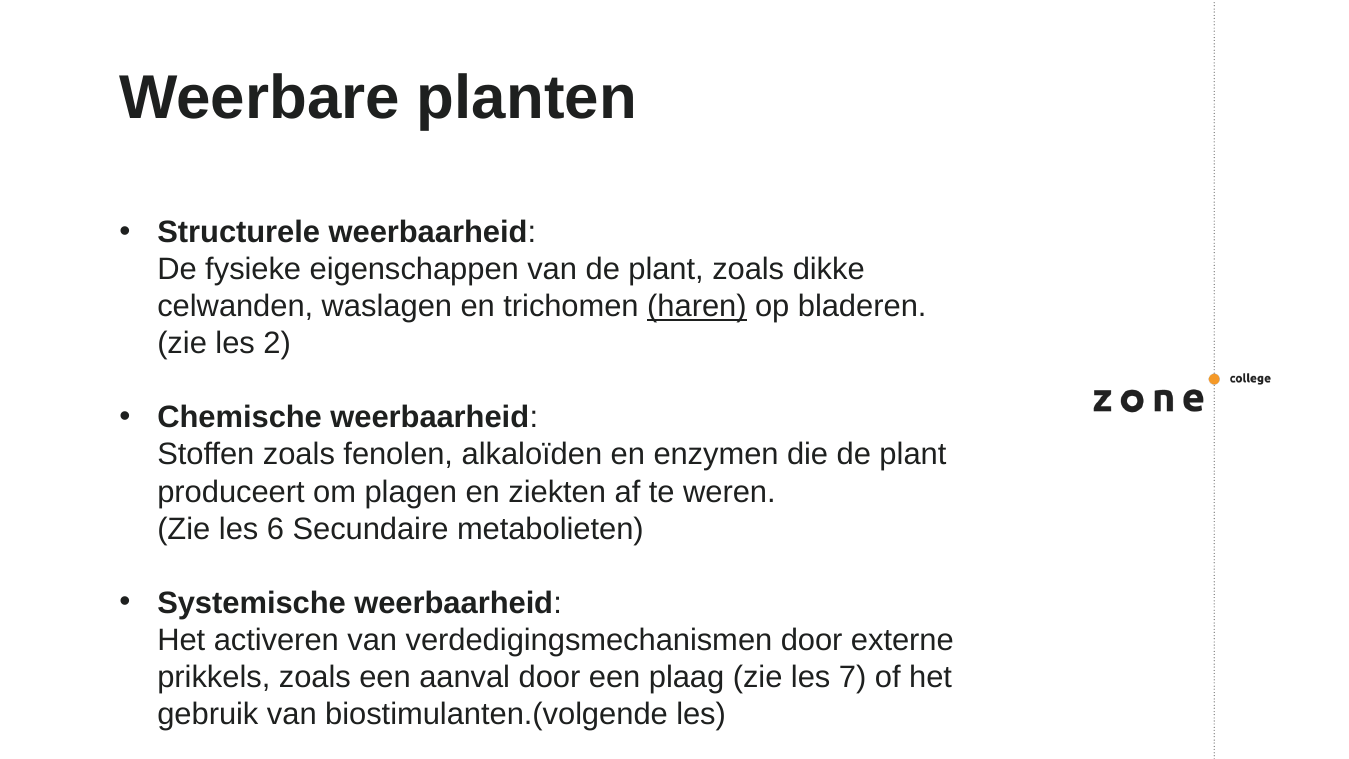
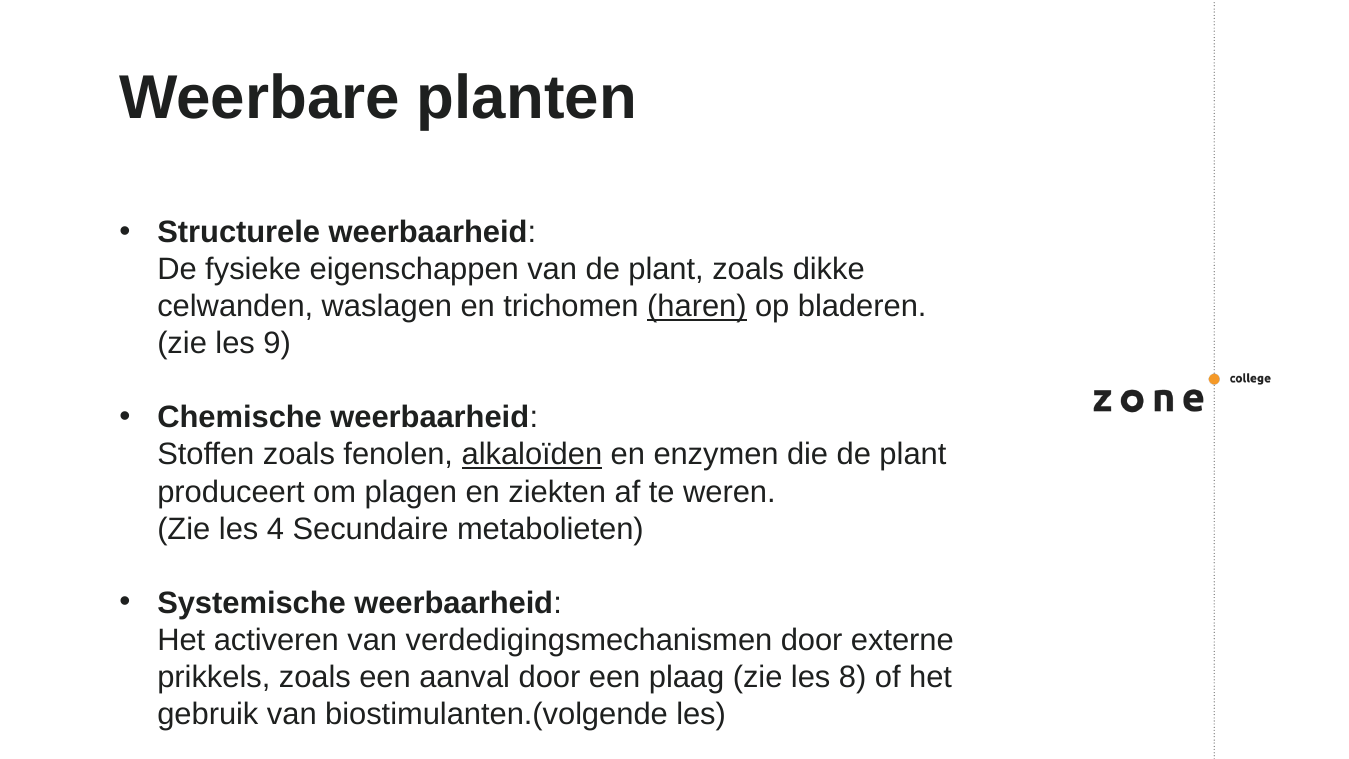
2: 2 -> 9
alkaloïden underline: none -> present
6: 6 -> 4
7: 7 -> 8
